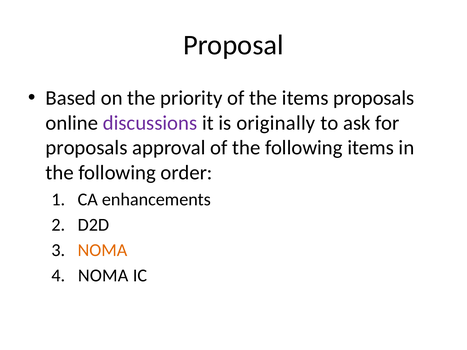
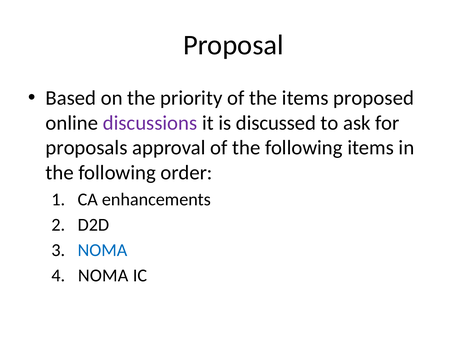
items proposals: proposals -> proposed
originally: originally -> discussed
NOMA at (102, 250) colour: orange -> blue
